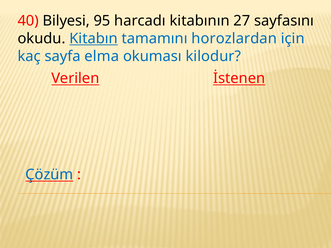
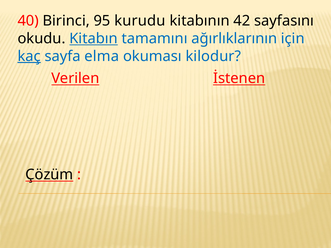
Bilyesi: Bilyesi -> Birinci
harcadı: harcadı -> kurudu
27: 27 -> 42
horozlardan: horozlardan -> ağırlıklarının
kaç underline: none -> present
Çözüm colour: blue -> black
